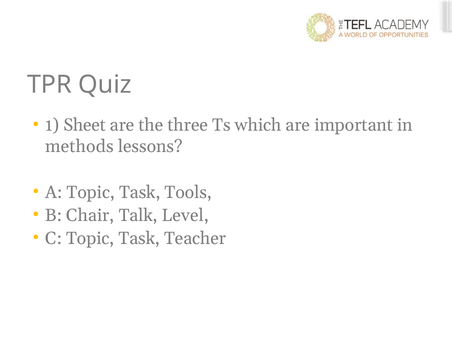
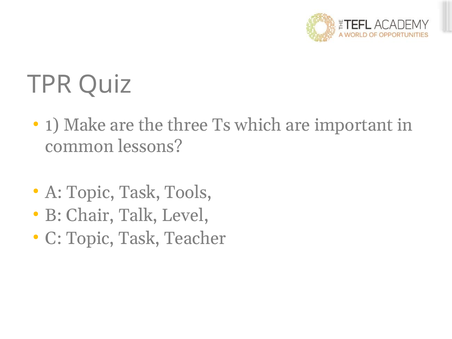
Sheet: Sheet -> Make
methods: methods -> common
